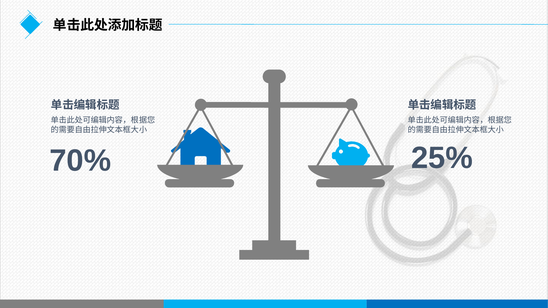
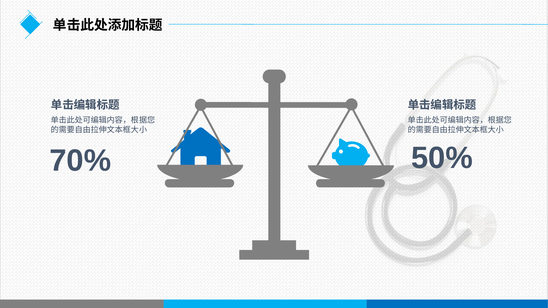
25%: 25% -> 50%
